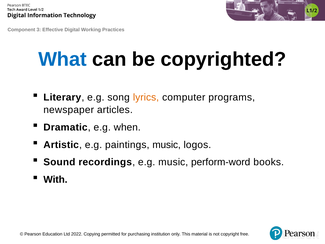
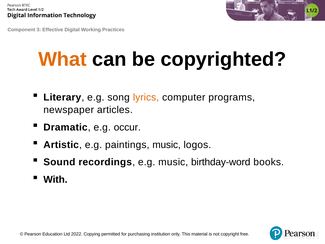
What colour: blue -> orange
when: when -> occur
perform-word: perform-word -> birthday-word
